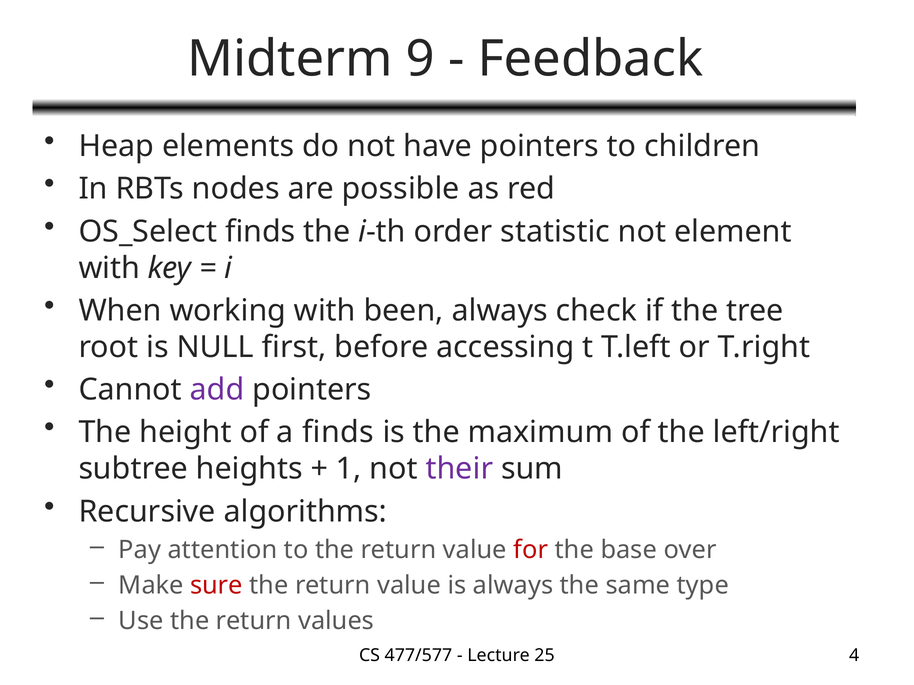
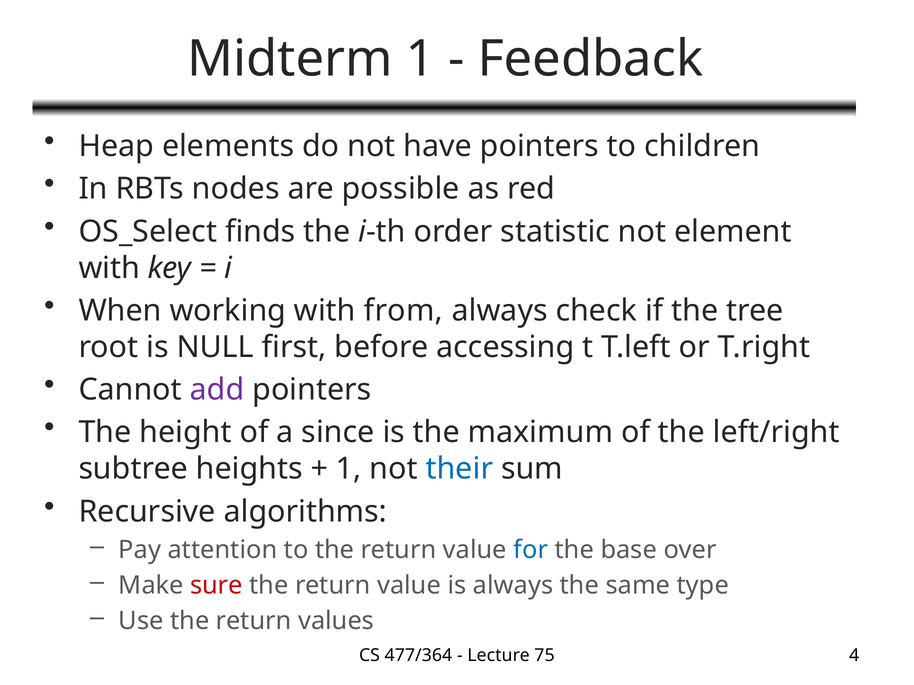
Midterm 9: 9 -> 1
been: been -> from
a finds: finds -> since
their colour: purple -> blue
for colour: red -> blue
477/577: 477/577 -> 477/364
25: 25 -> 75
